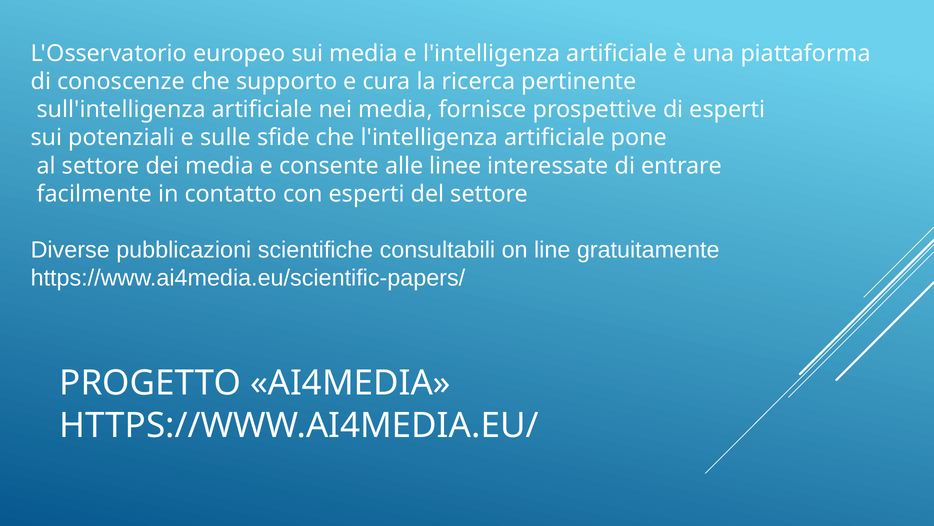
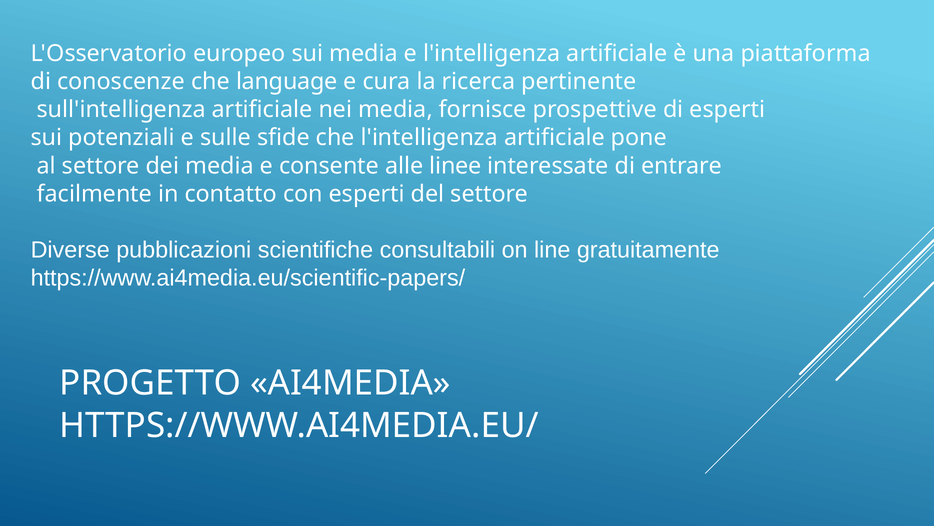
supporto: supporto -> language
